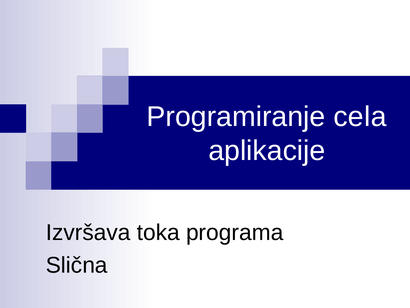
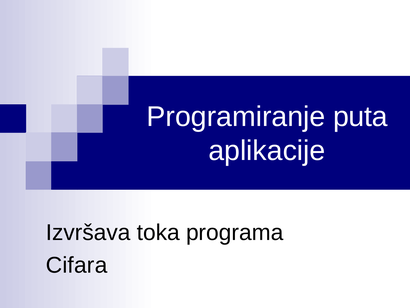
cela: cela -> puta
Slična: Slična -> Cifara
